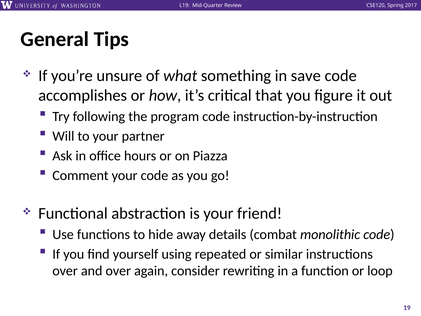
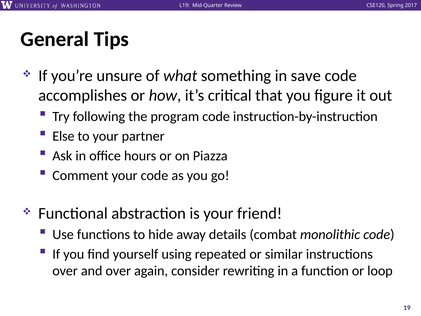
Will: Will -> Else
